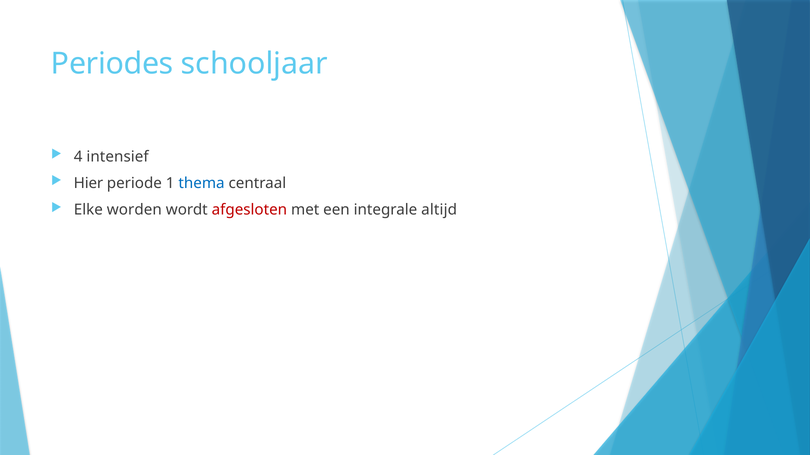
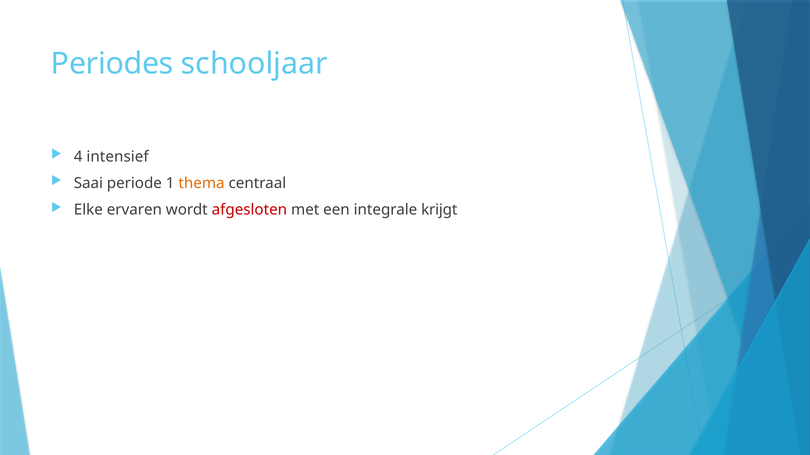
Hier: Hier -> Saai
thema colour: blue -> orange
worden: worden -> ervaren
altijd: altijd -> krijgt
